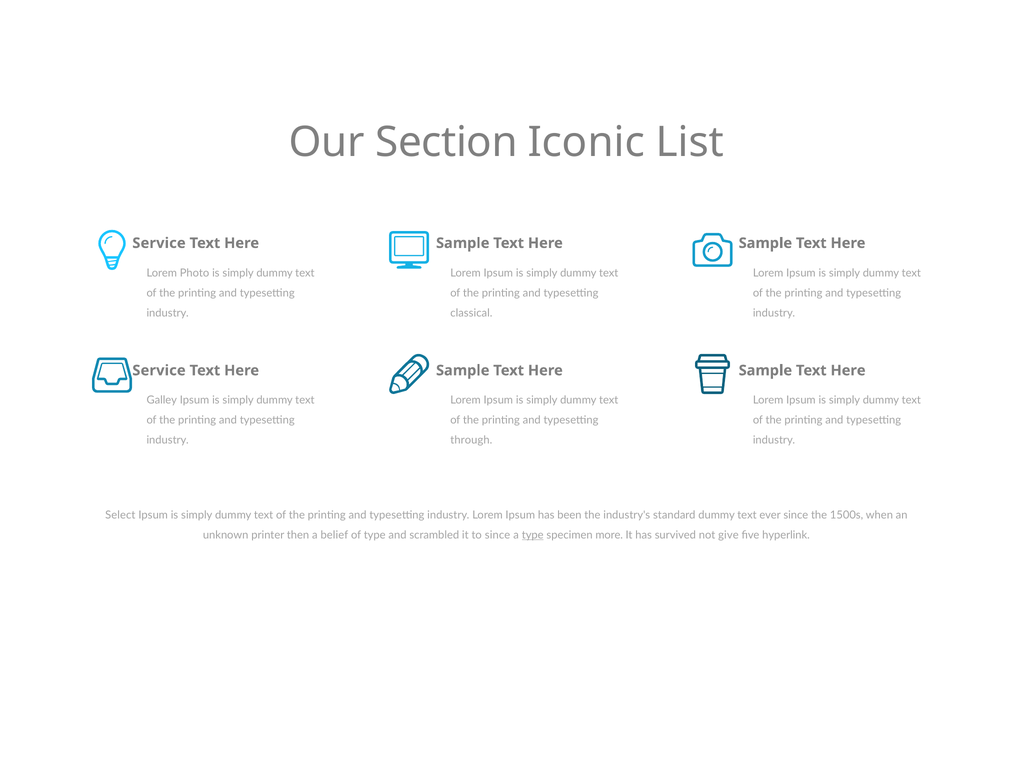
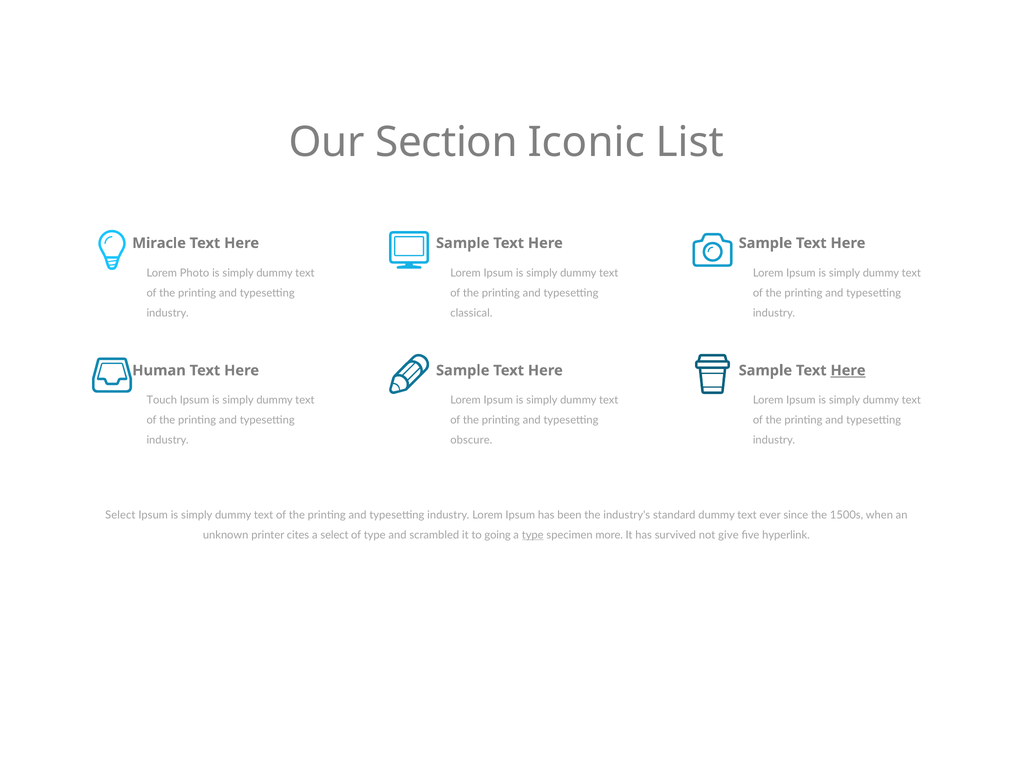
Service at (159, 243): Service -> Miracle
Service at (159, 370): Service -> Human
Here at (848, 370) underline: none -> present
Galley: Galley -> Touch
through: through -> obscure
then: then -> cites
a belief: belief -> select
to since: since -> going
